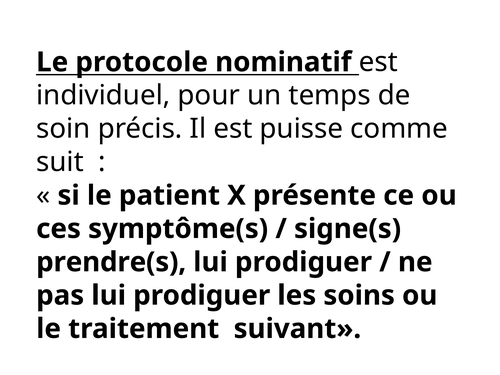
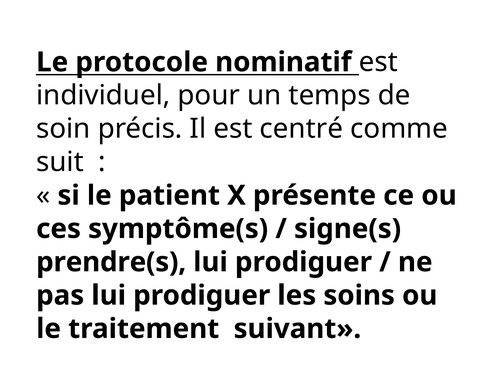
puisse: puisse -> centré
